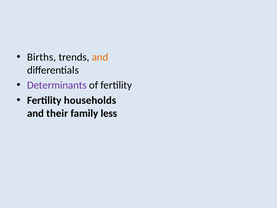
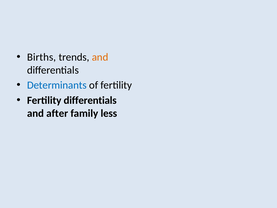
Determinants colour: purple -> blue
Fertility households: households -> differentials
their: their -> after
